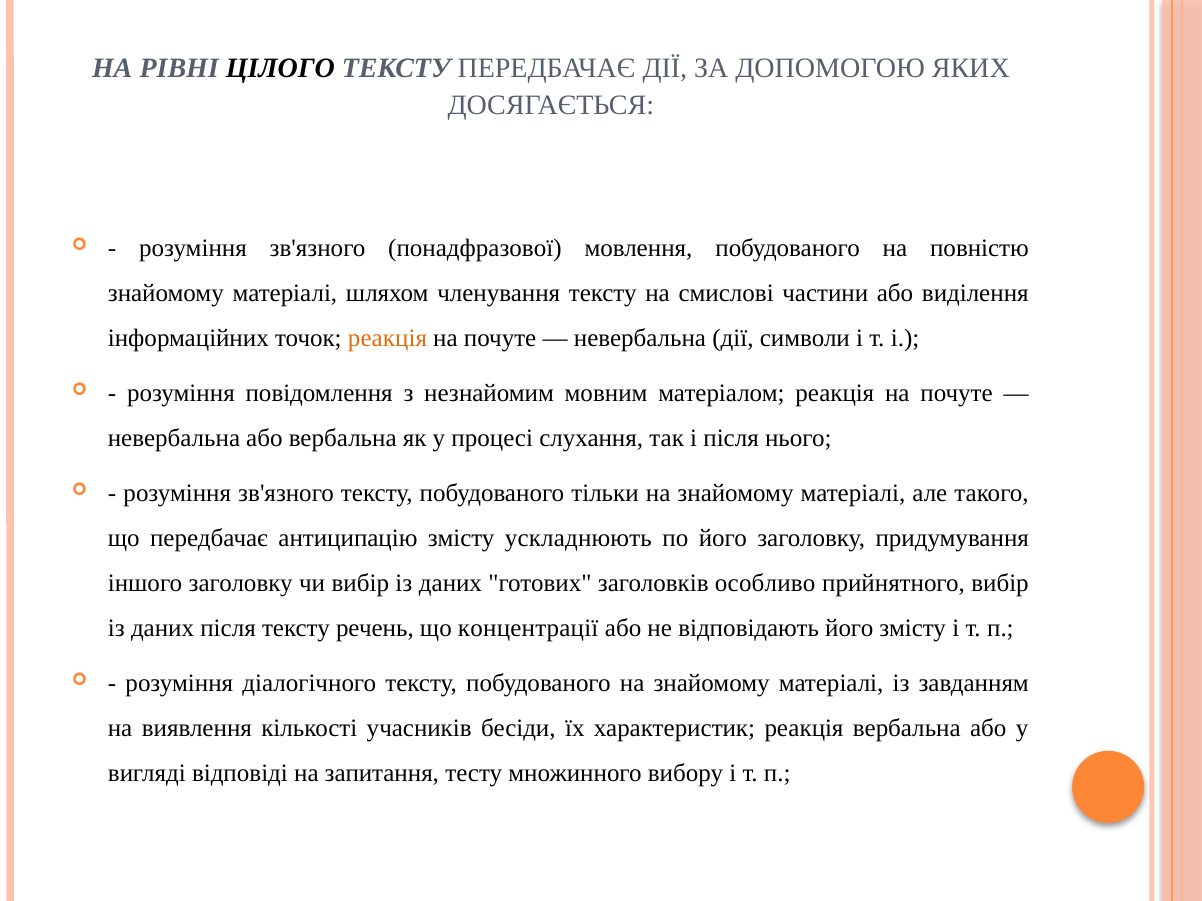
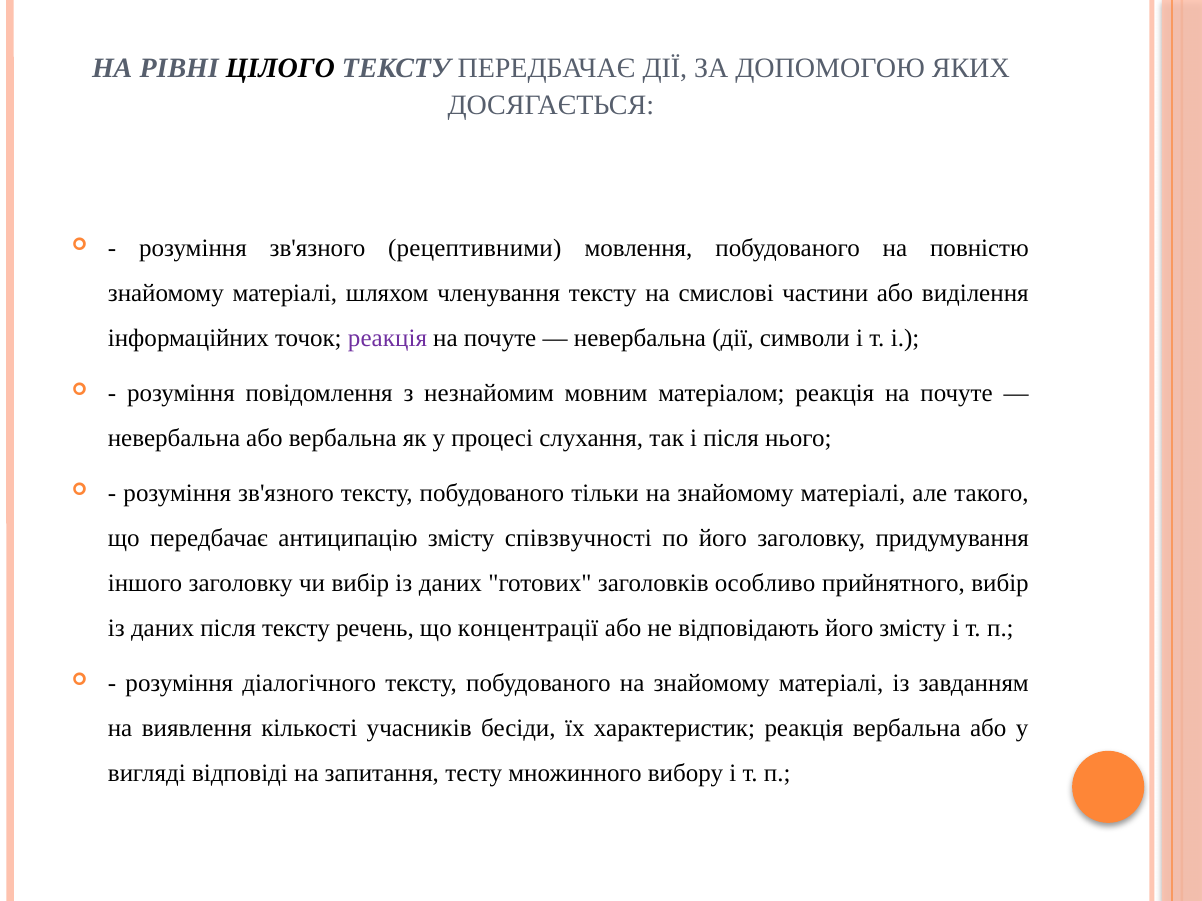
понадфразової: понадфразової -> рецептивними
реакція at (387, 338) colour: orange -> purple
ускладнюють: ускладнюють -> співзвучності
